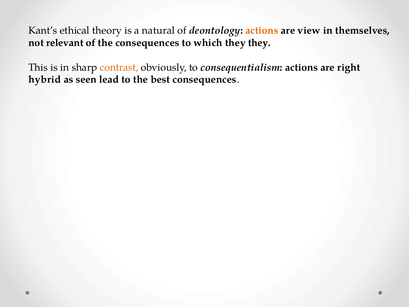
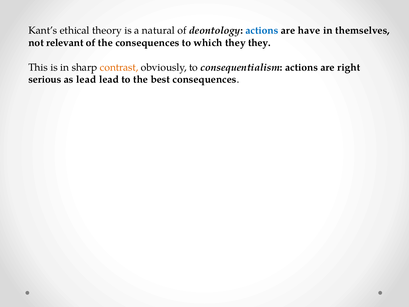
actions at (262, 30) colour: orange -> blue
view: view -> have
hybrid: hybrid -> serious
as seen: seen -> lead
